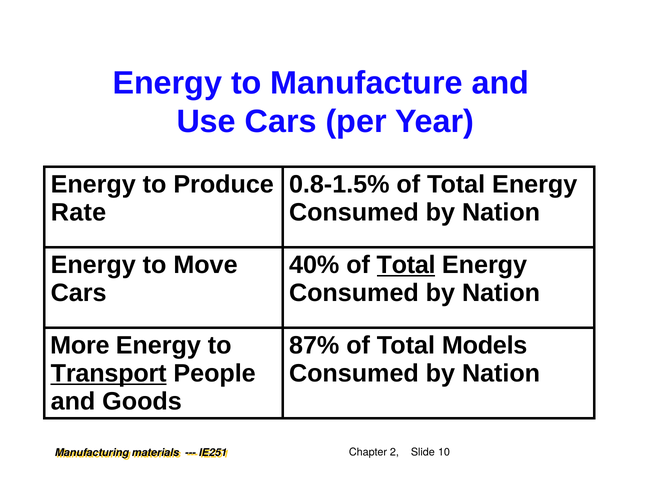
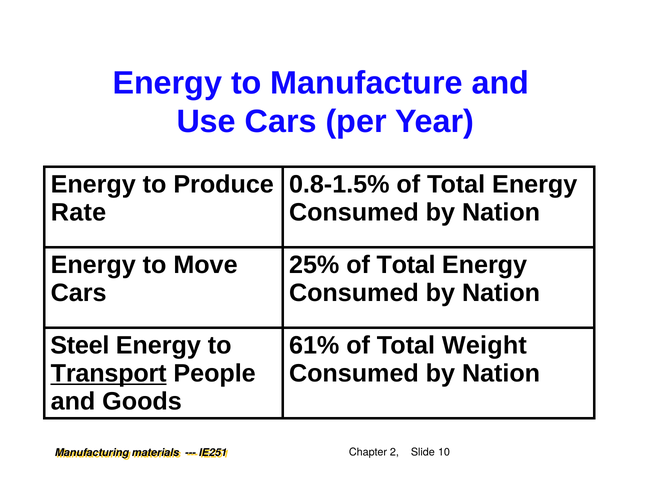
40%: 40% -> 25%
Total at (406, 265) underline: present -> none
More: More -> Steel
87%: 87% -> 61%
Models: Models -> Weight
